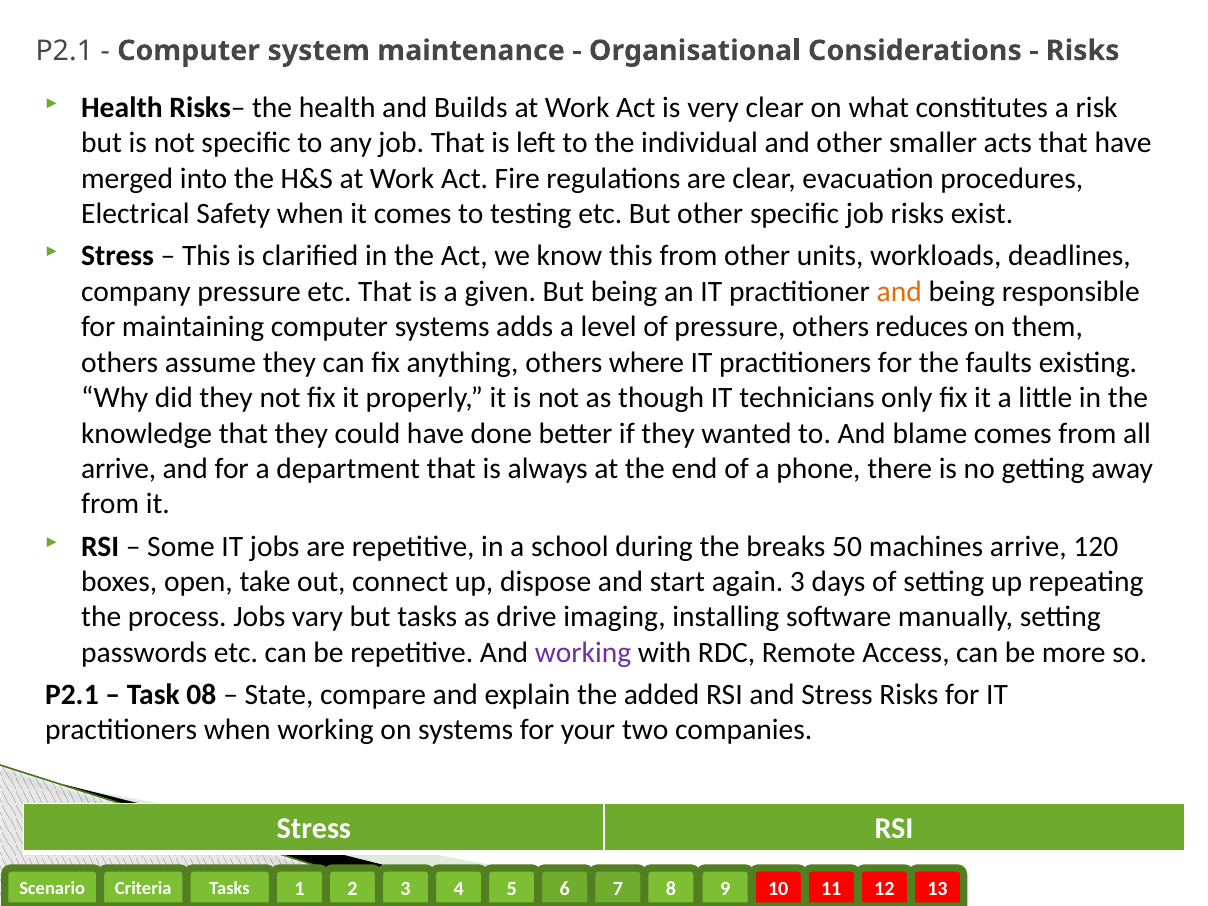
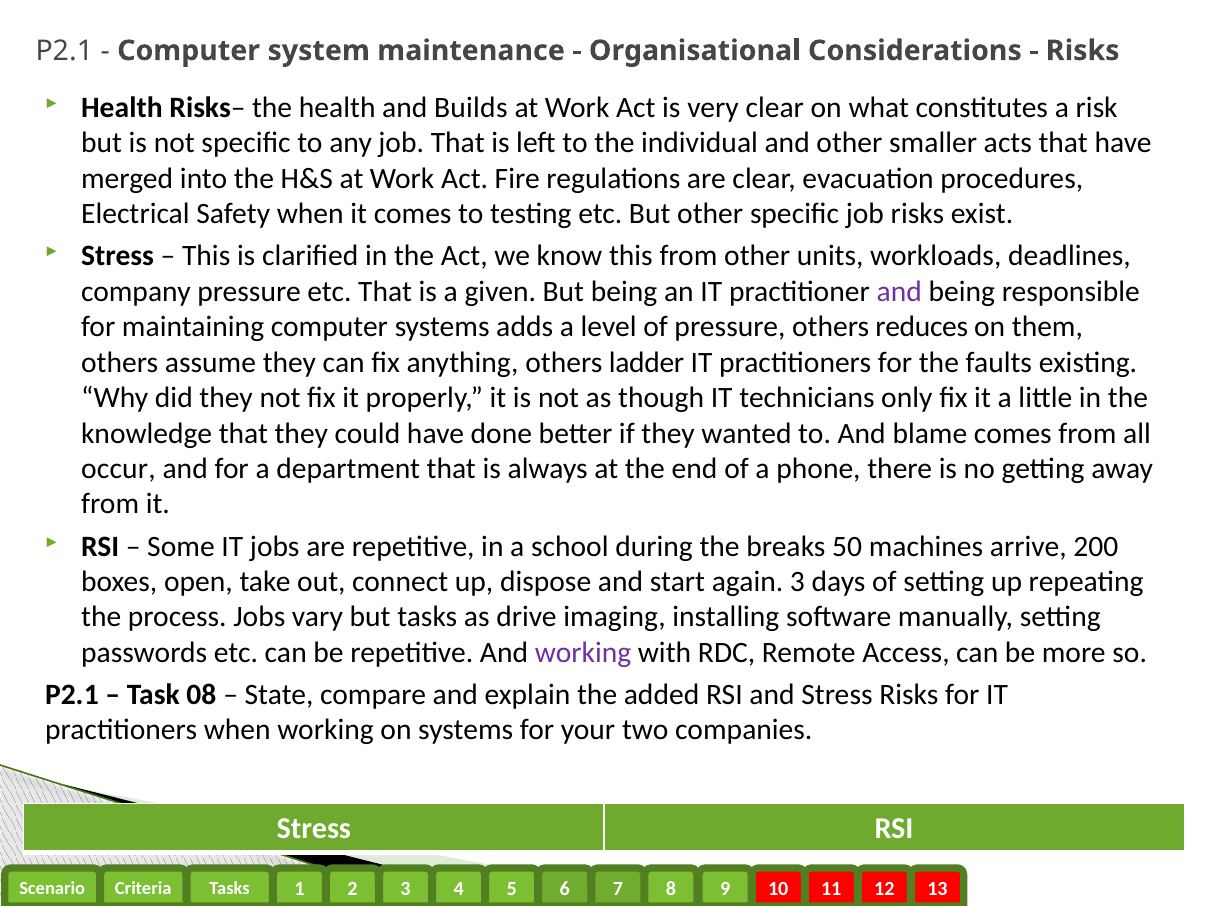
and at (899, 292) colour: orange -> purple
where: where -> ladder
arrive at (119, 469): arrive -> occur
120: 120 -> 200
